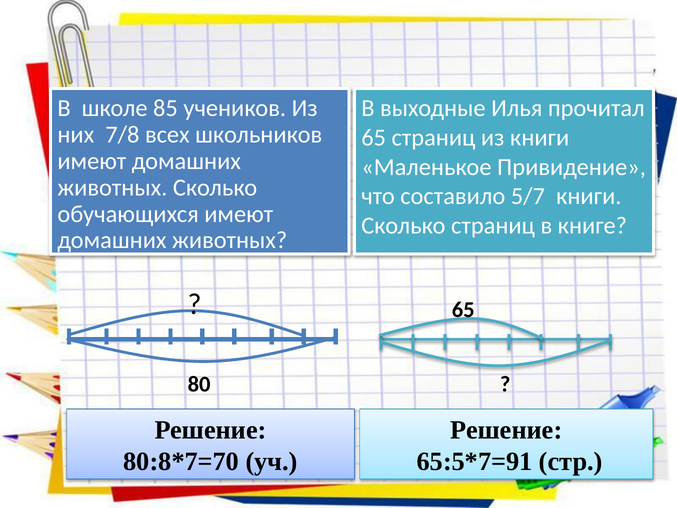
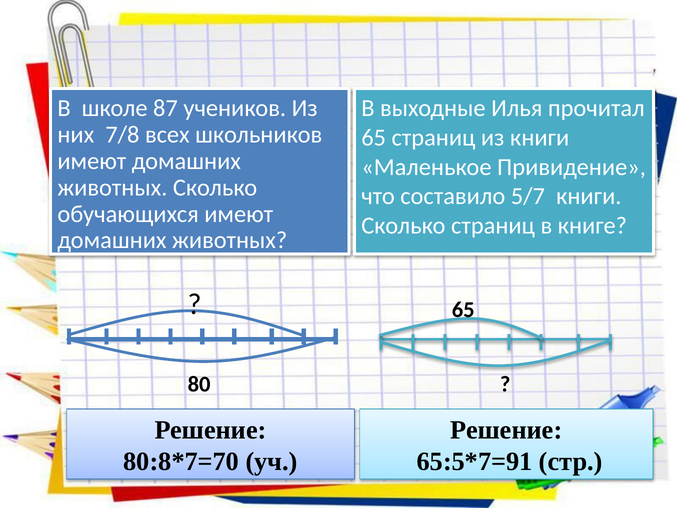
85: 85 -> 87
